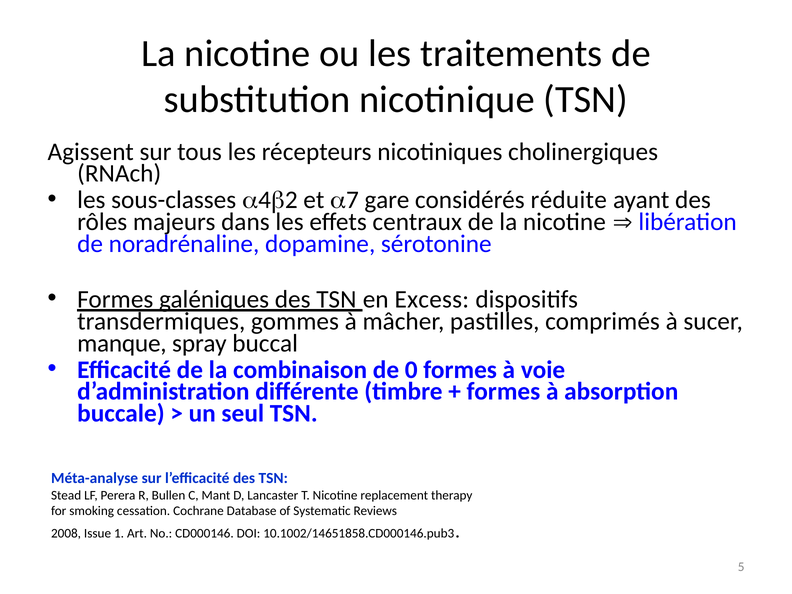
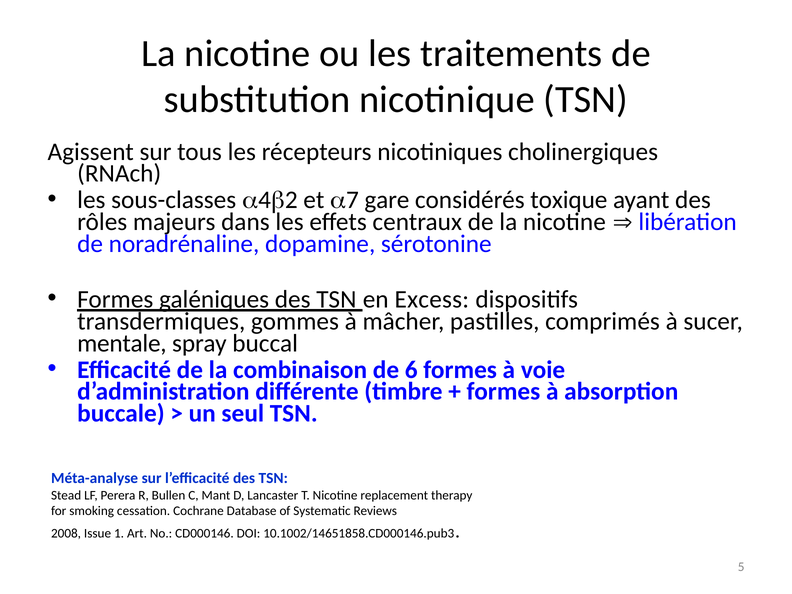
réduite: réduite -> toxique
manque: manque -> mentale
0: 0 -> 6
